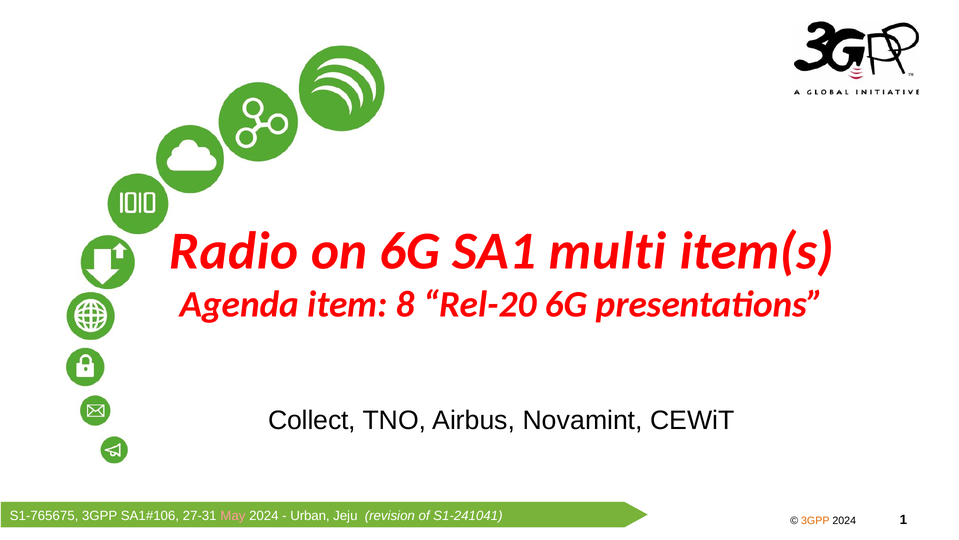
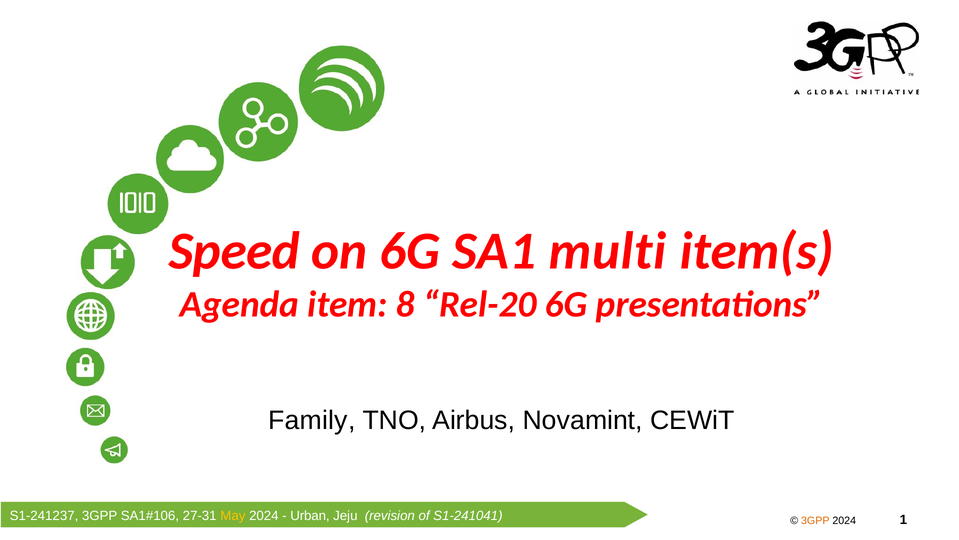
Radio: Radio -> Speed
Collect: Collect -> Family
S1-765675: S1-765675 -> S1-241237
May colour: pink -> yellow
